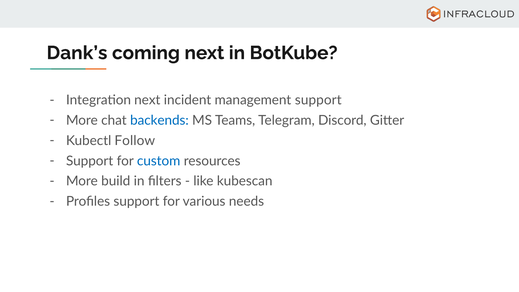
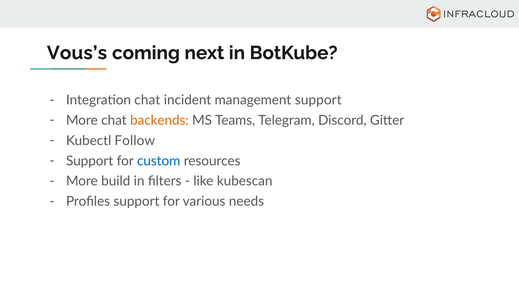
Dank’s: Dank’s -> Vous’s
Integration next: next -> chat
backends colour: blue -> orange
